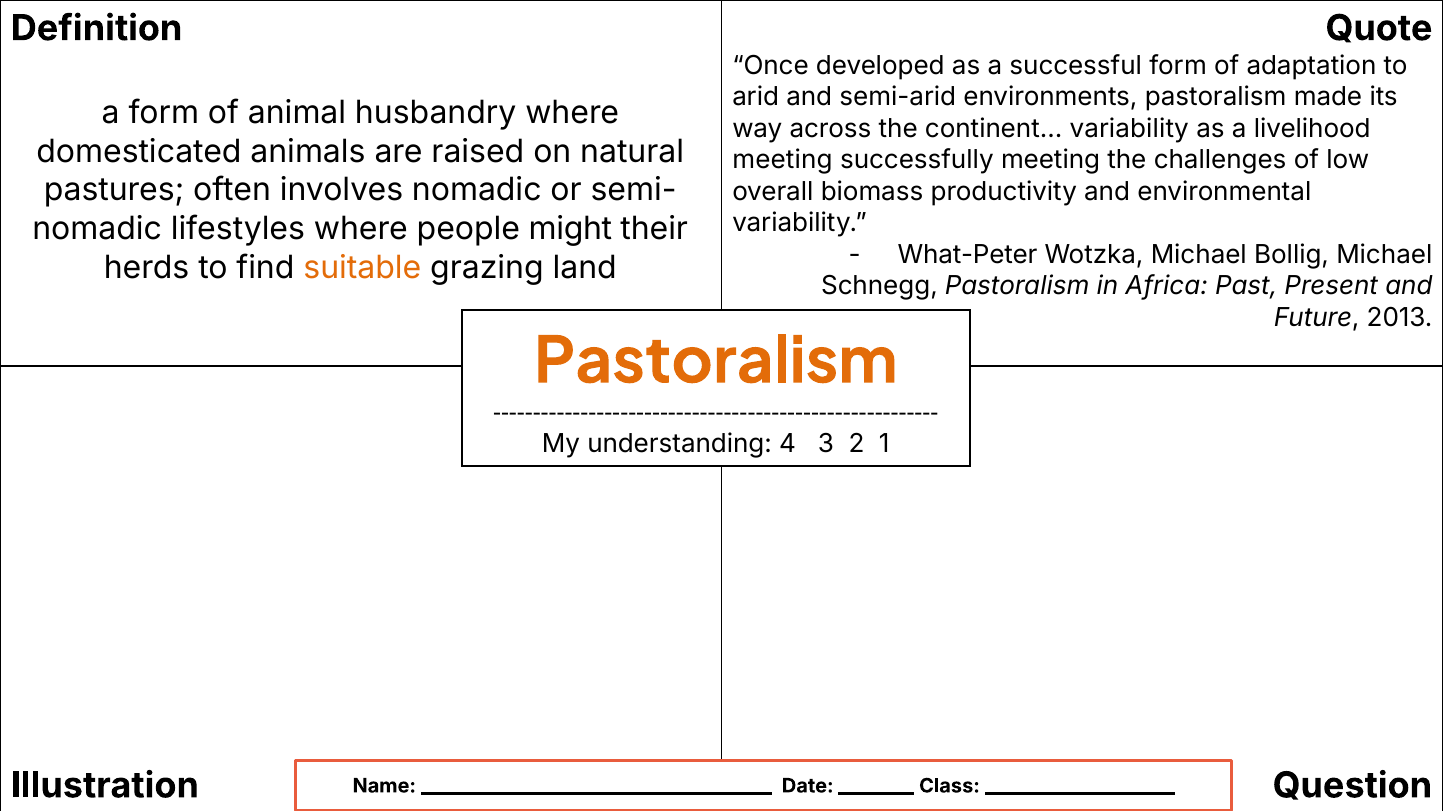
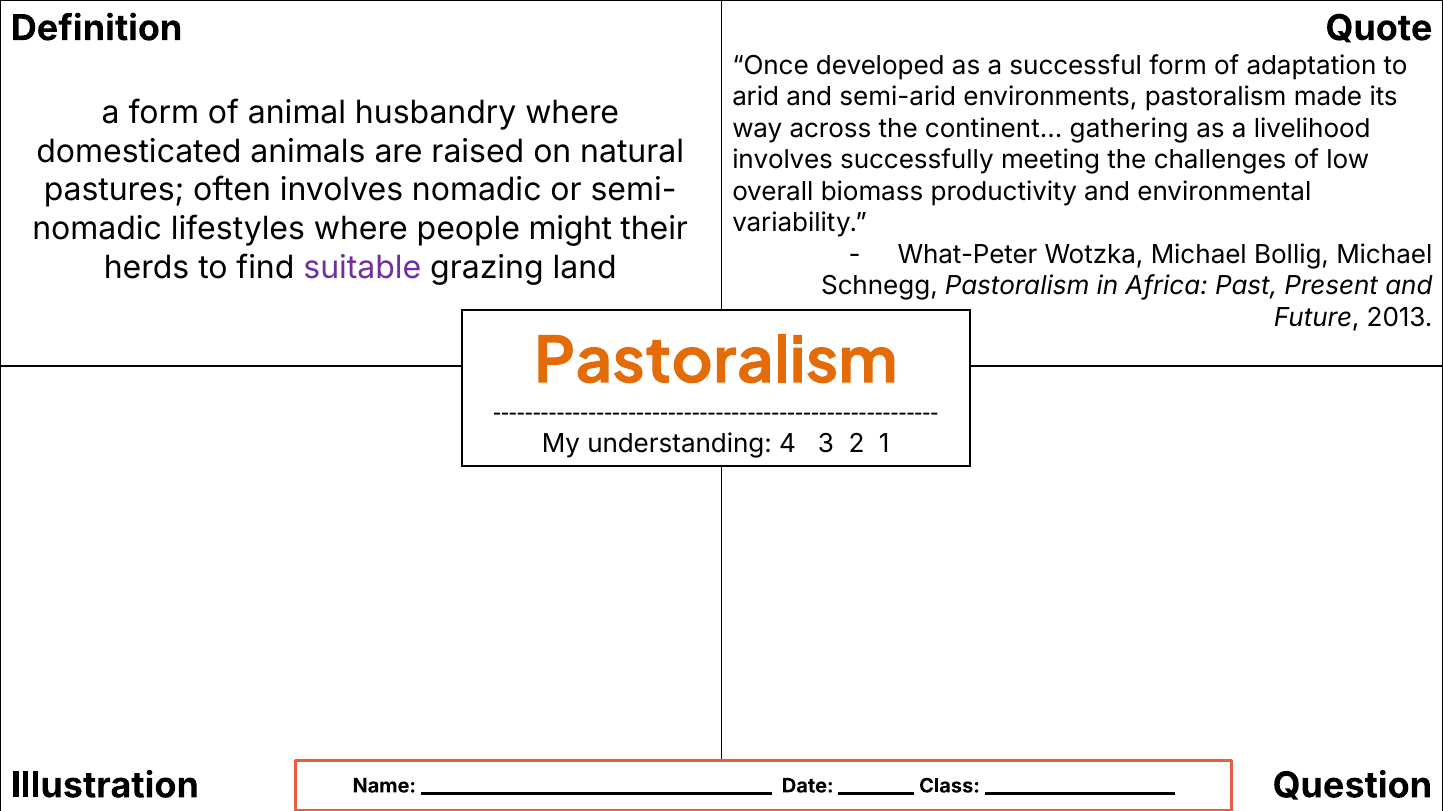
continent… variability: variability -> gathering
meeting at (782, 160): meeting -> involves
suitable colour: orange -> purple
